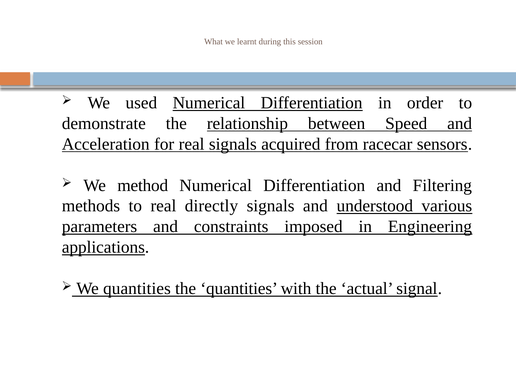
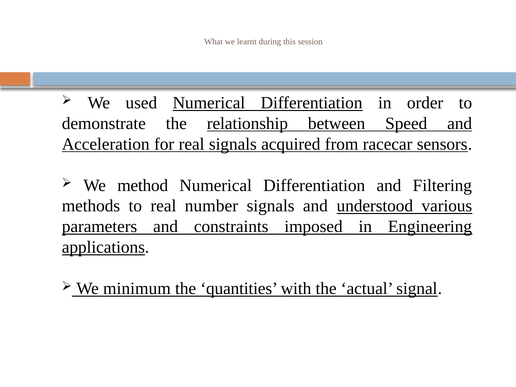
directly: directly -> number
We quantities: quantities -> minimum
